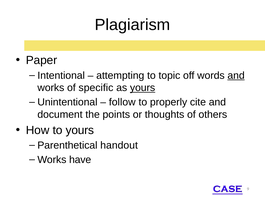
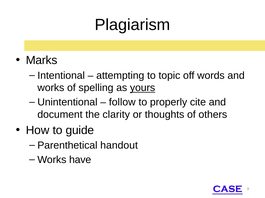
Paper: Paper -> Marks
and at (236, 76) underline: present -> none
specific: specific -> spelling
points: points -> clarity
to yours: yours -> guide
